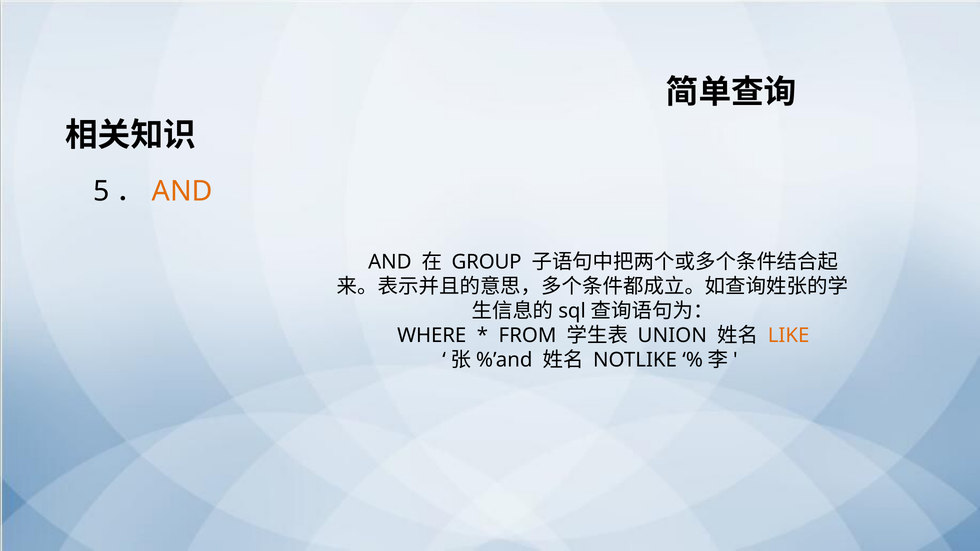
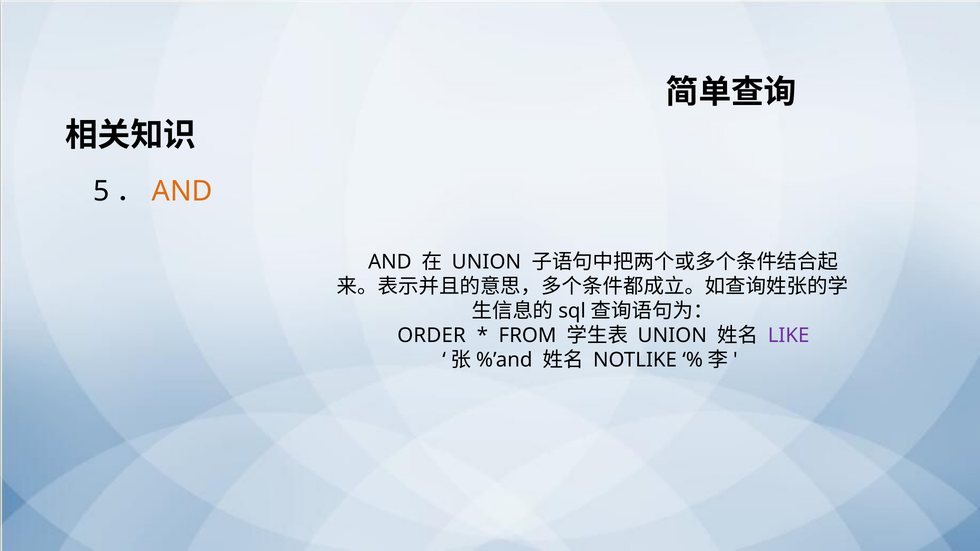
GROUP at (487, 262): GROUP -> UNION
WHERE: WHERE -> ORDER
LIKE colour: orange -> purple
